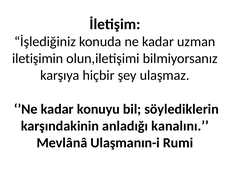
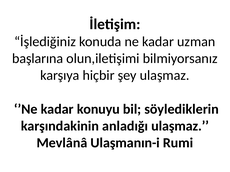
iletişimin: iletişimin -> başlarına
anladığı kanalını: kanalını -> ulaşmaz
